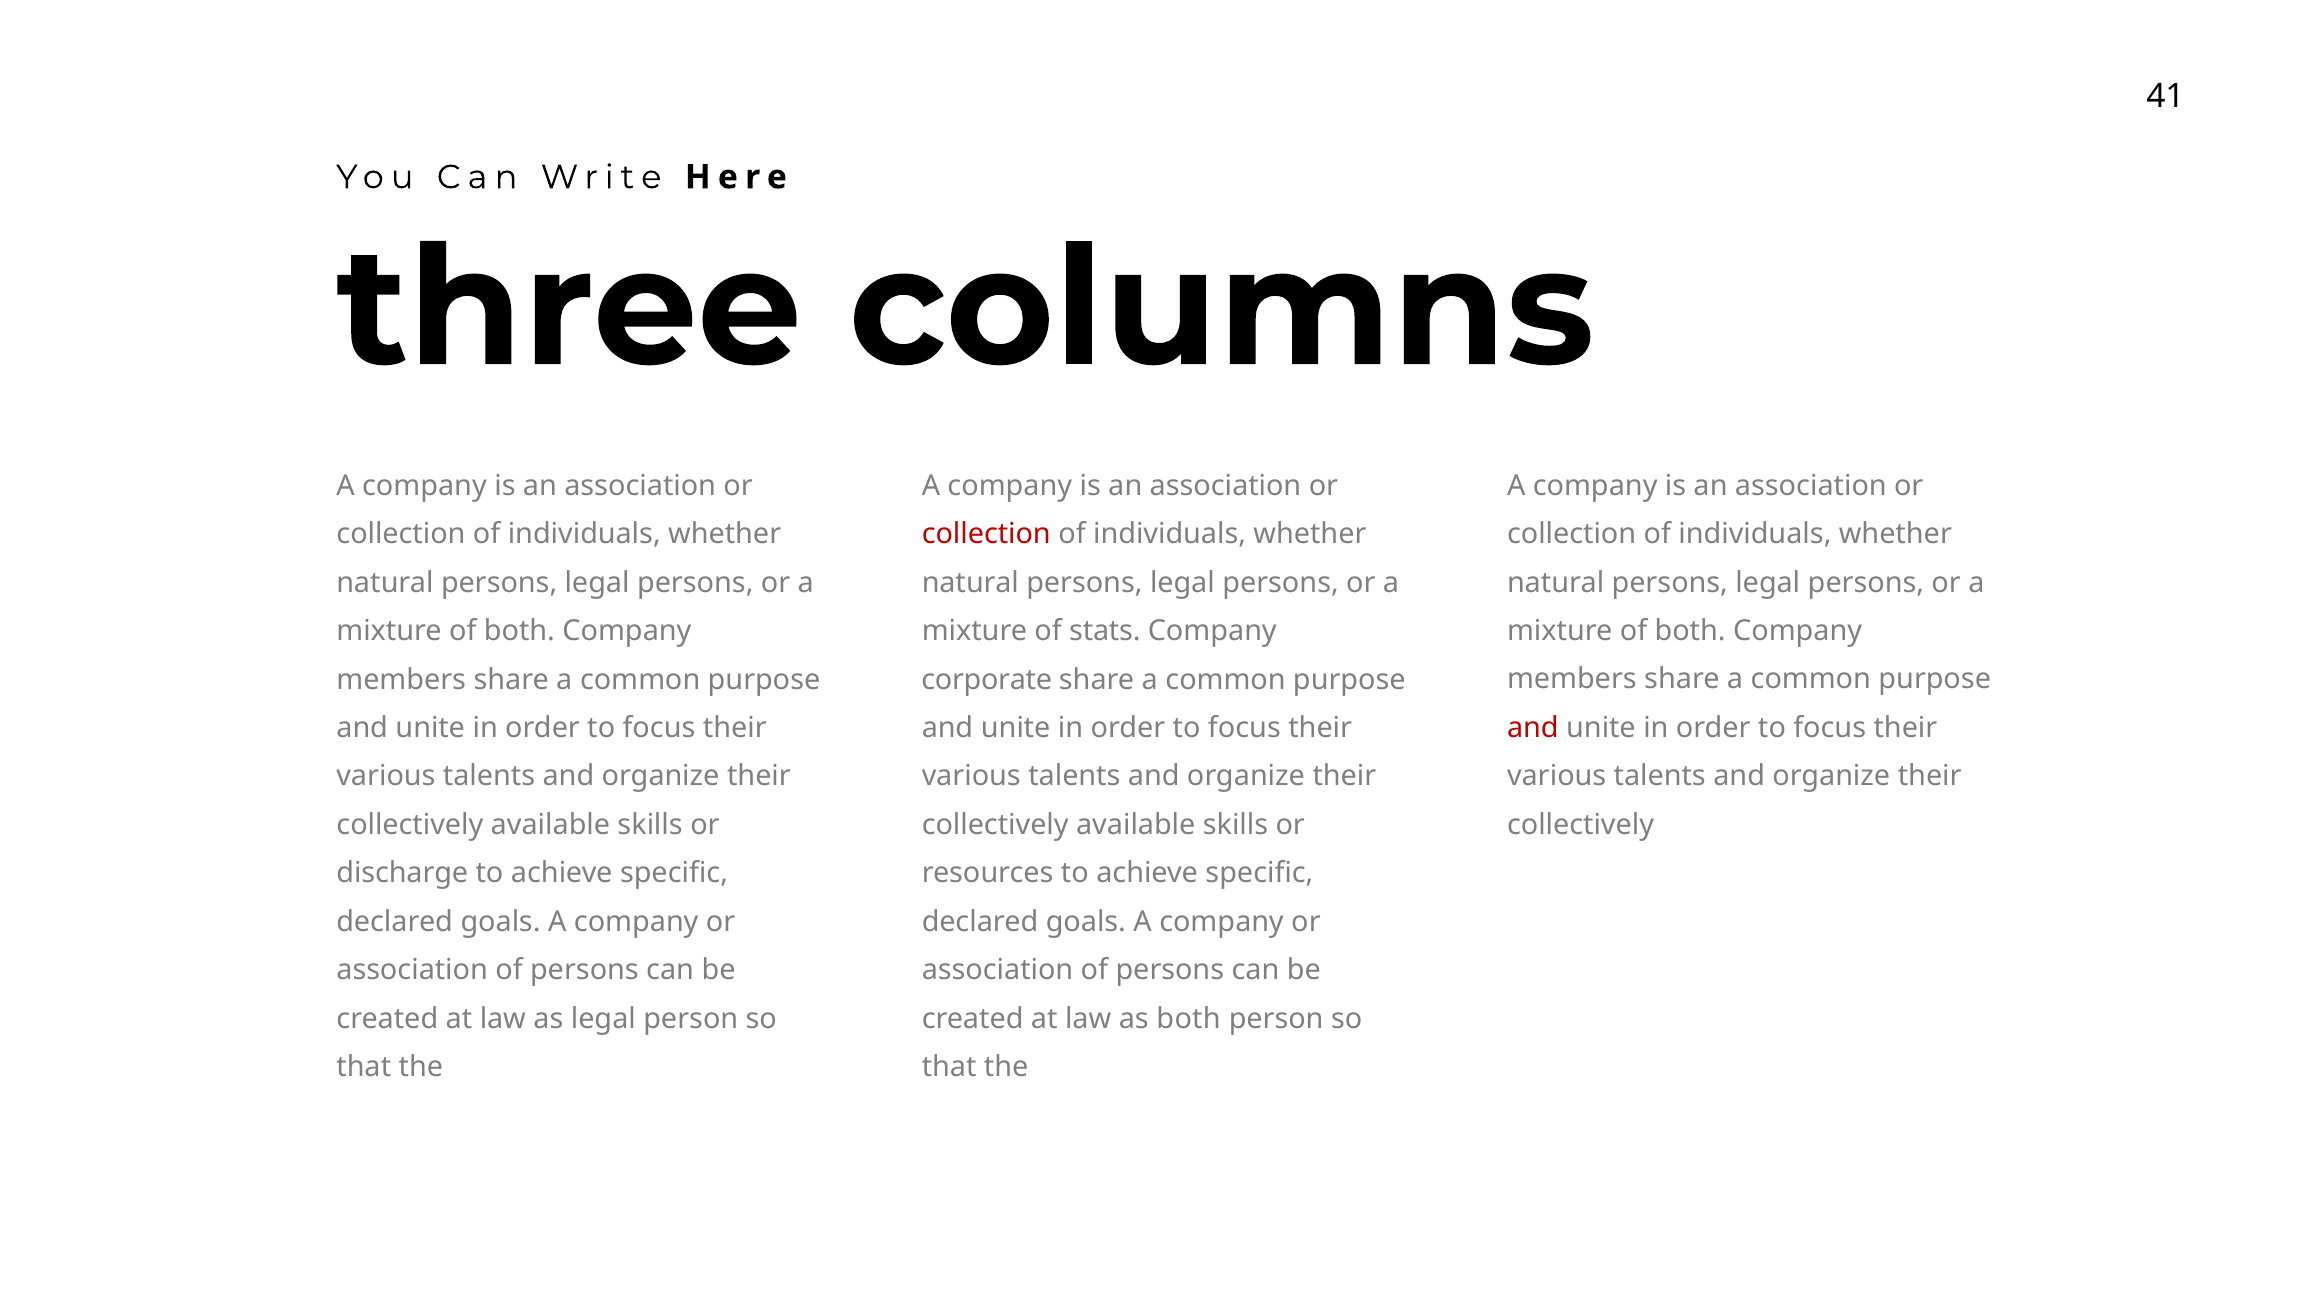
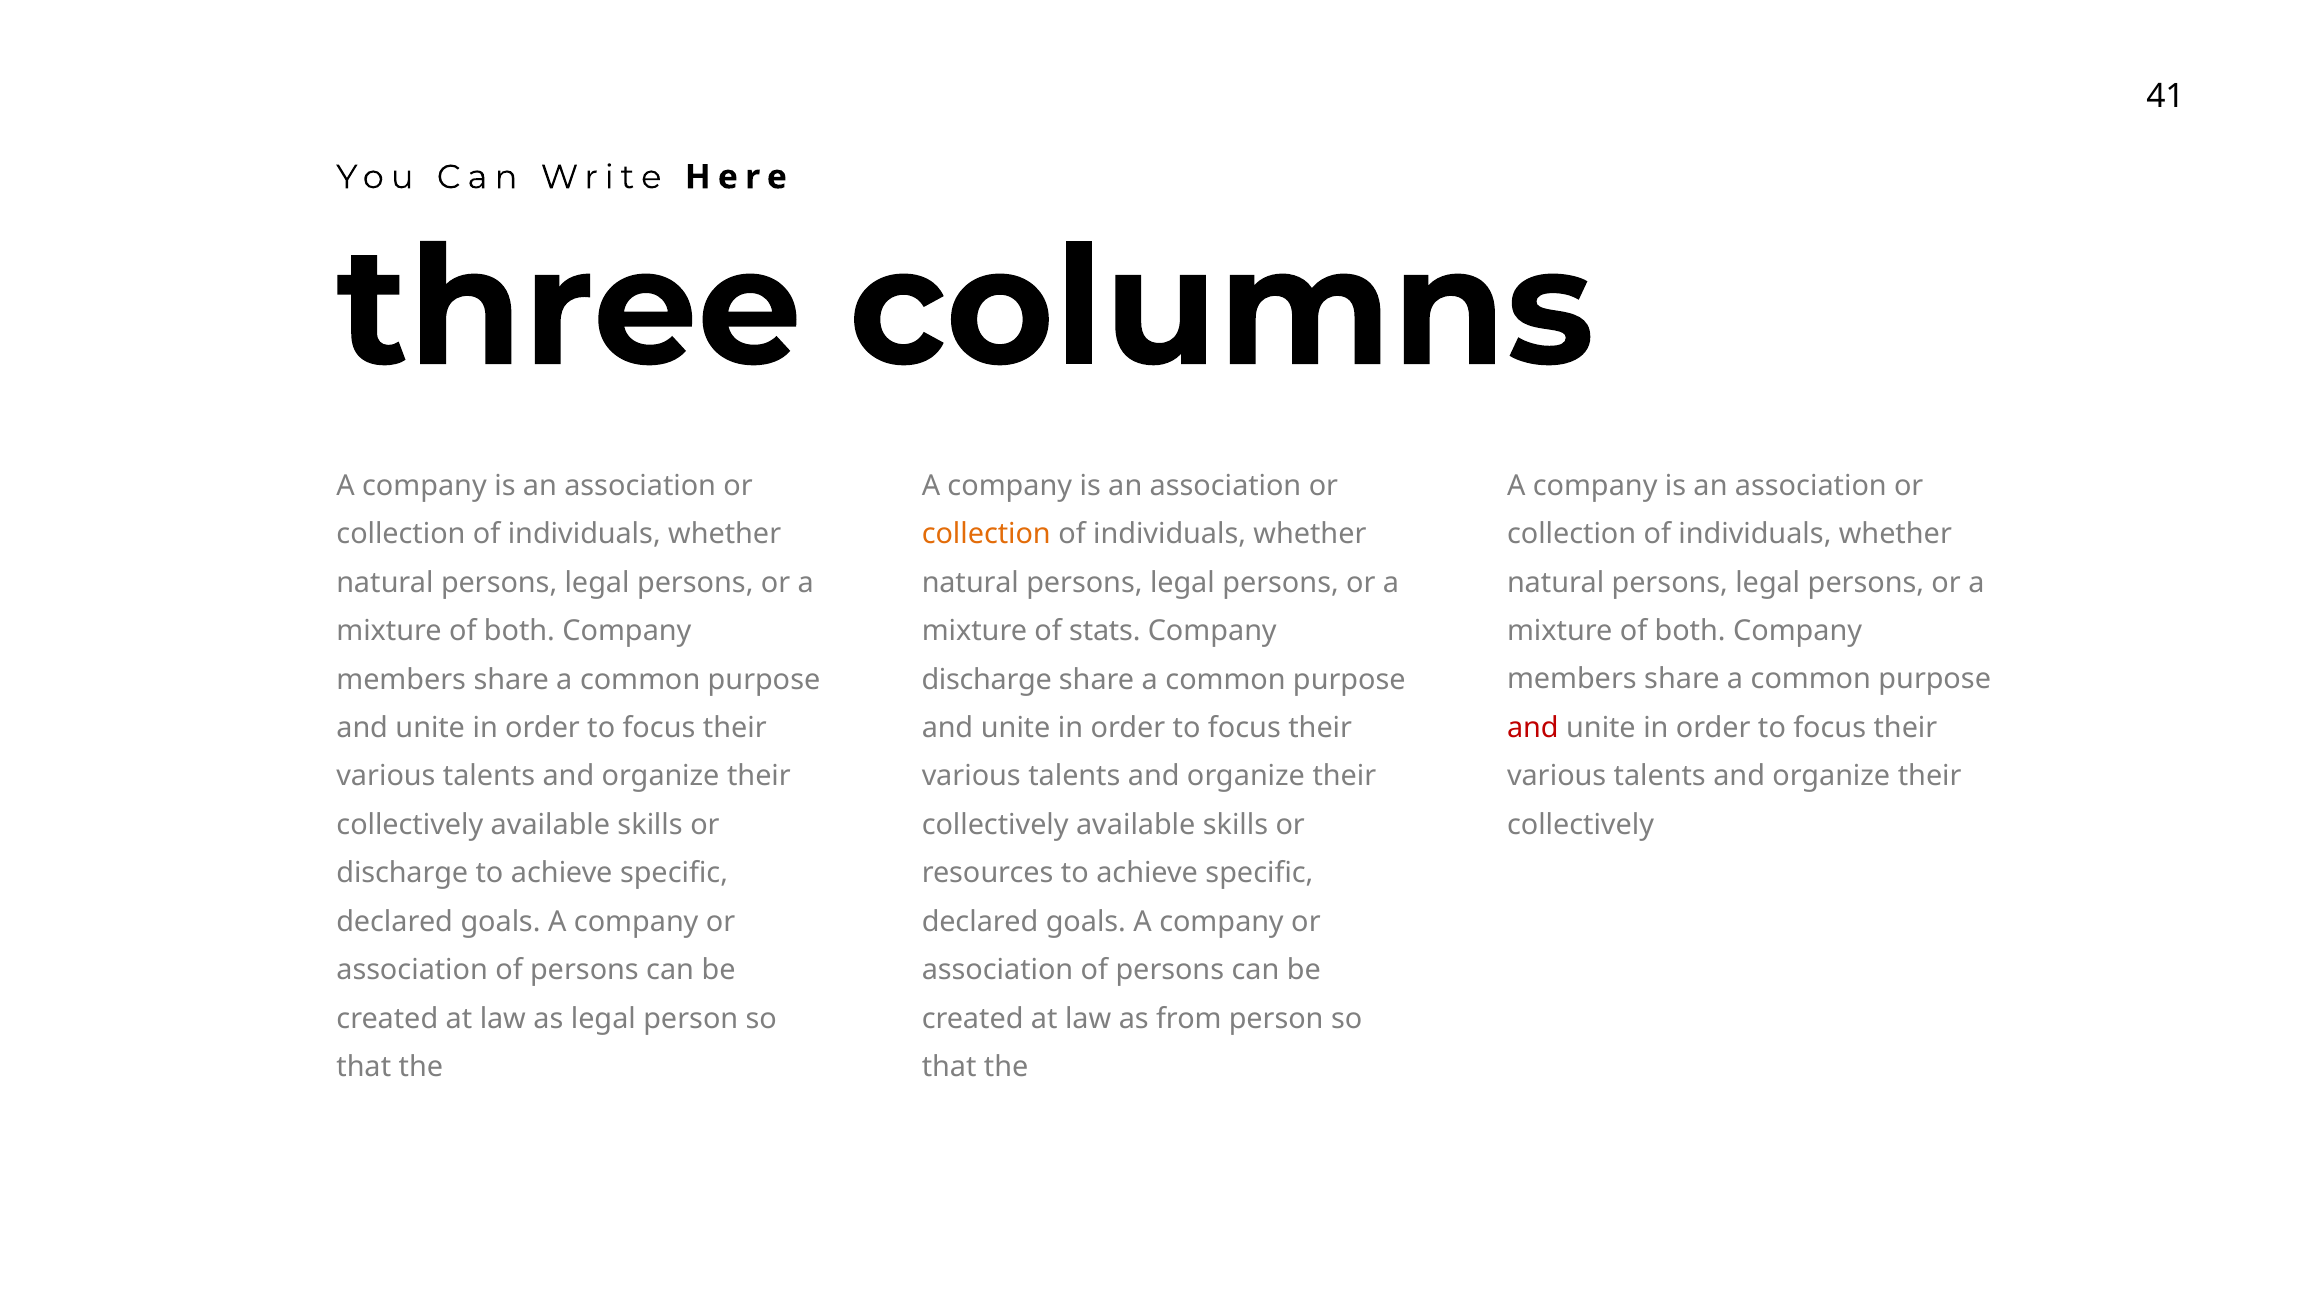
collection at (986, 534) colour: red -> orange
corporate at (987, 679): corporate -> discharge
as both: both -> from
